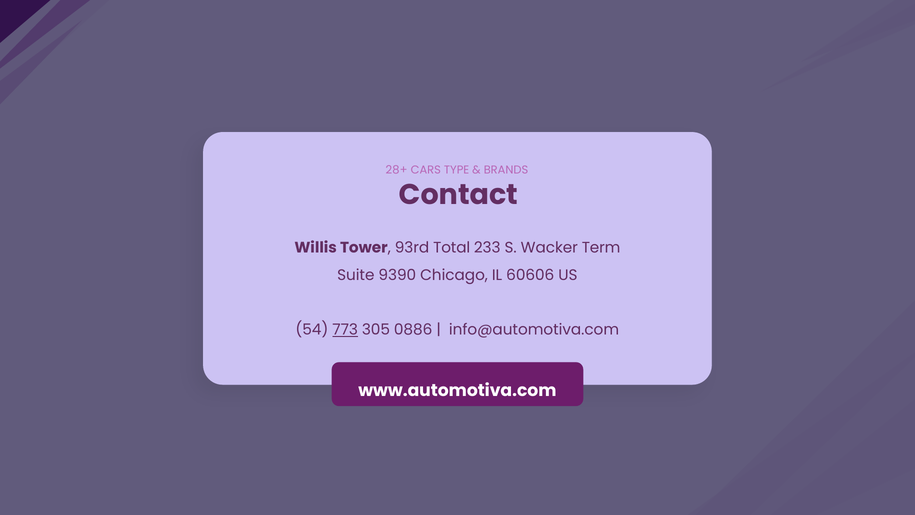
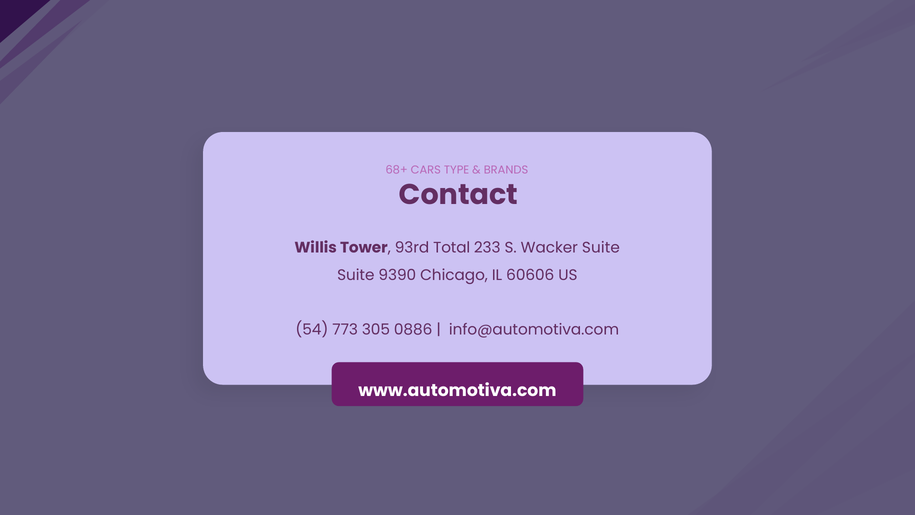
28+: 28+ -> 68+
Wacker Term: Term -> Suite
773 underline: present -> none
